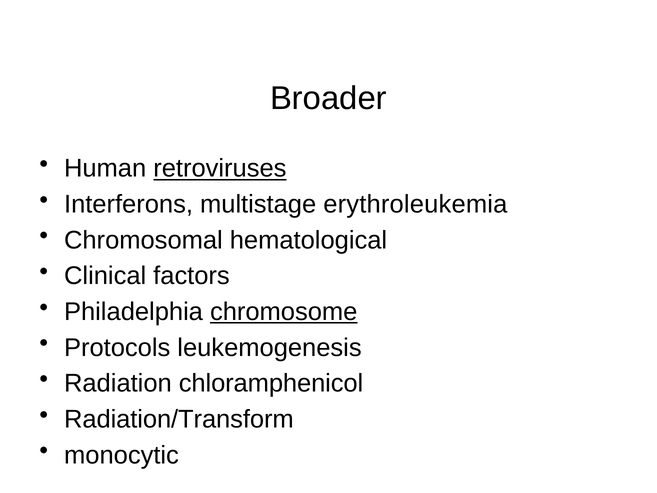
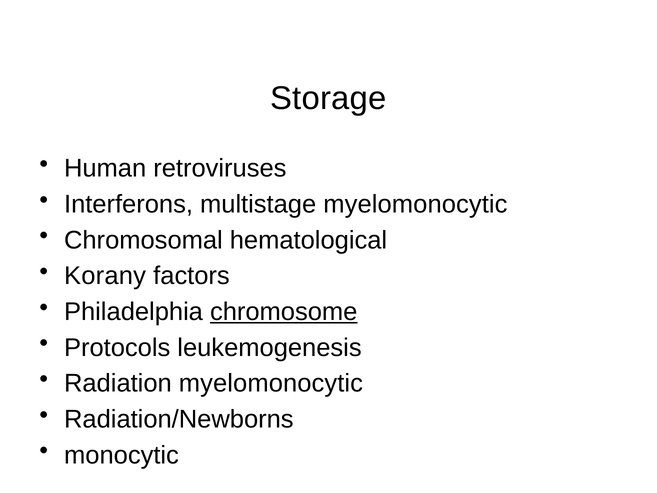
Broader: Broader -> Storage
retroviruses underline: present -> none
multistage erythroleukemia: erythroleukemia -> myelomonocytic
Clinical: Clinical -> Korany
Radiation chloramphenicol: chloramphenicol -> myelomonocytic
Radiation/Transform: Radiation/Transform -> Radiation/Newborns
